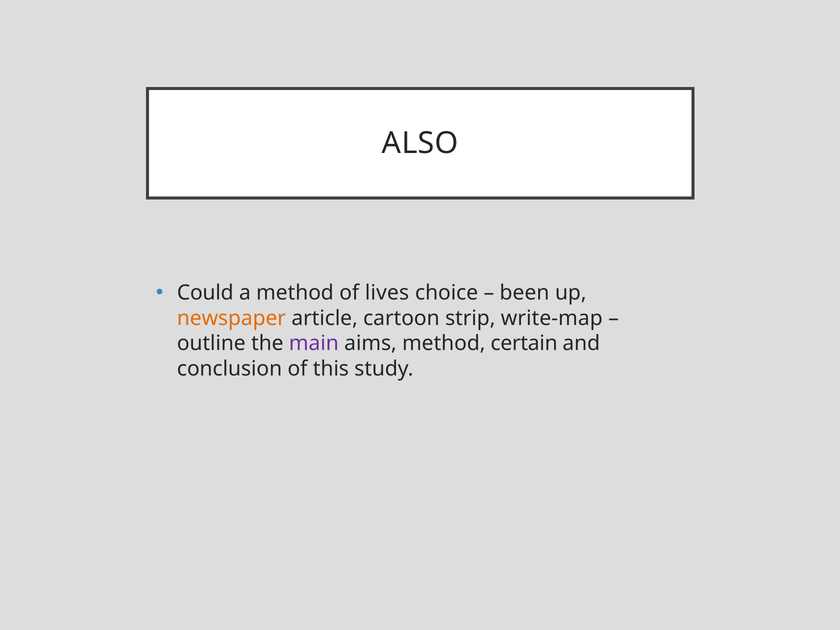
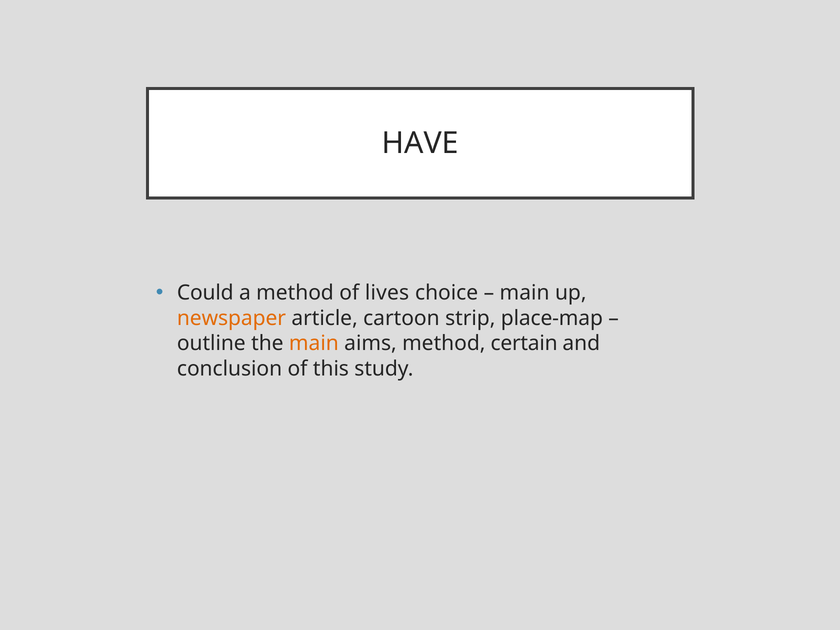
ALSO: ALSO -> HAVE
been at (525, 293): been -> main
write-map: write-map -> place-map
main at (314, 343) colour: purple -> orange
